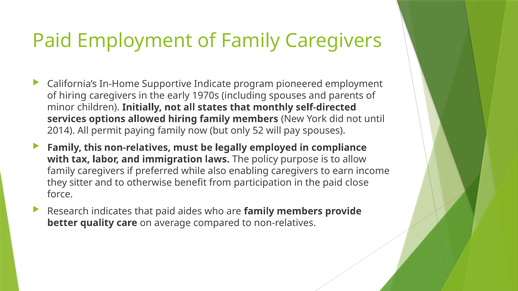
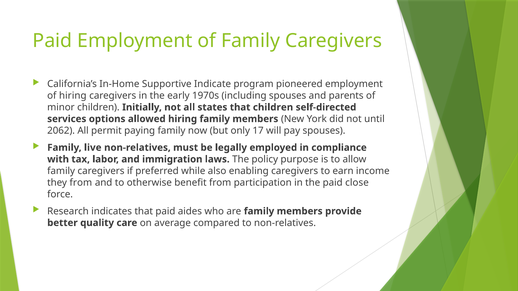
that monthly: monthly -> children
2014: 2014 -> 2062
52: 52 -> 17
this: this -> live
they sitter: sitter -> from
